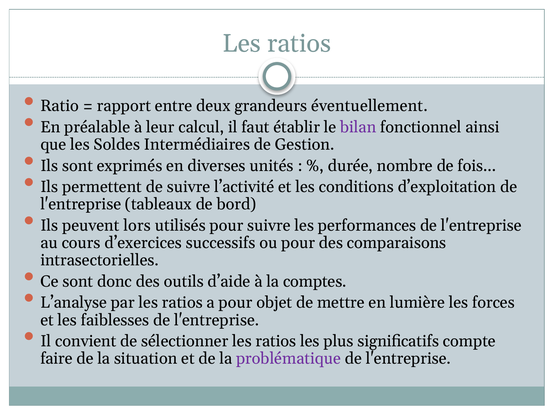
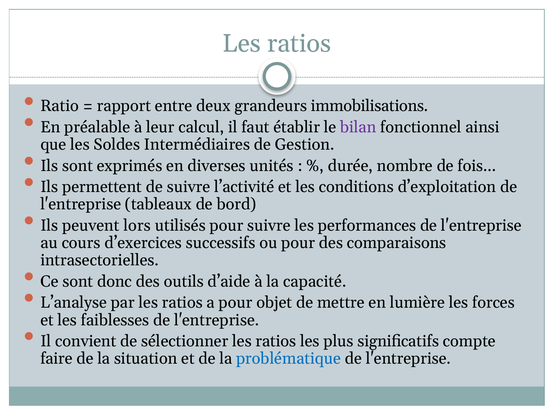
éventuellement: éventuellement -> immobilisations
comptes: comptes -> capacité
problématique colour: purple -> blue
